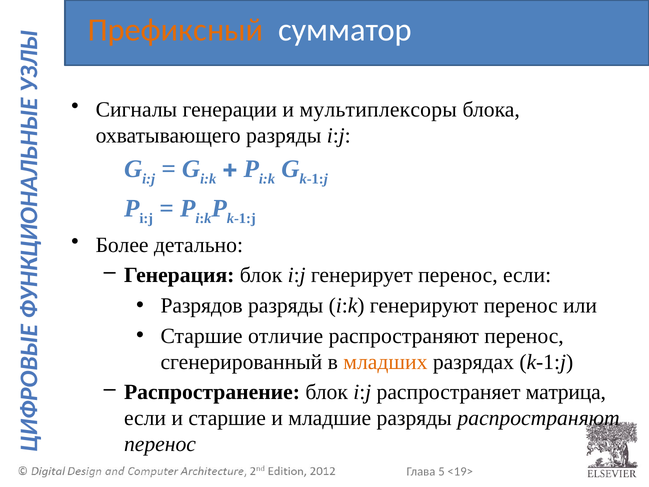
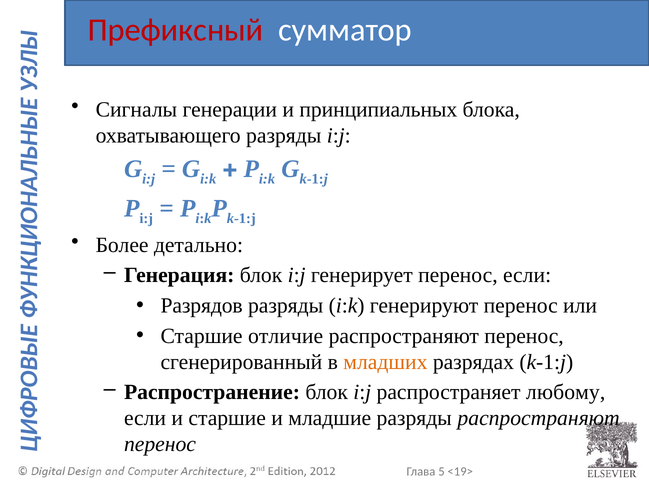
Префиксный colour: orange -> red
мультиплексоры: мультиплексоры -> принципиальных
матрица: матрица -> любому
